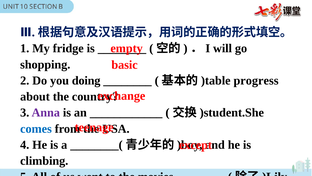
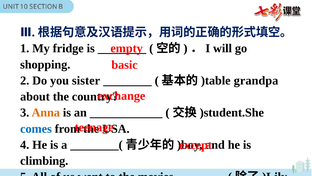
doing: doing -> sister
progress: progress -> grandpa
Anna colour: purple -> orange
